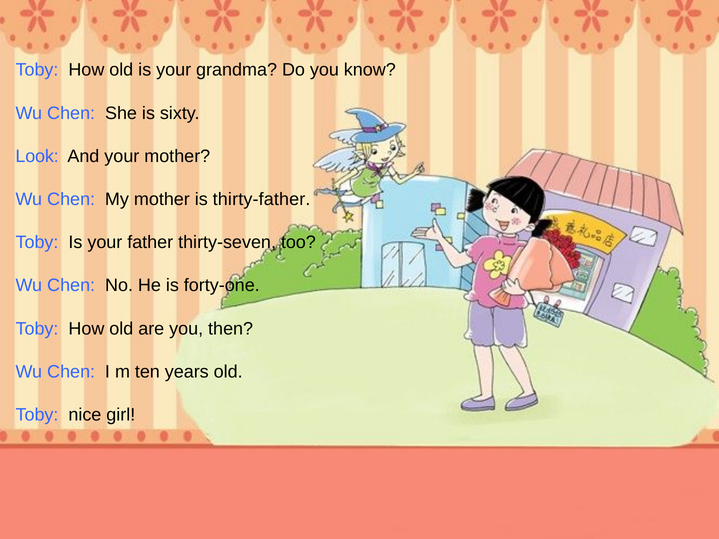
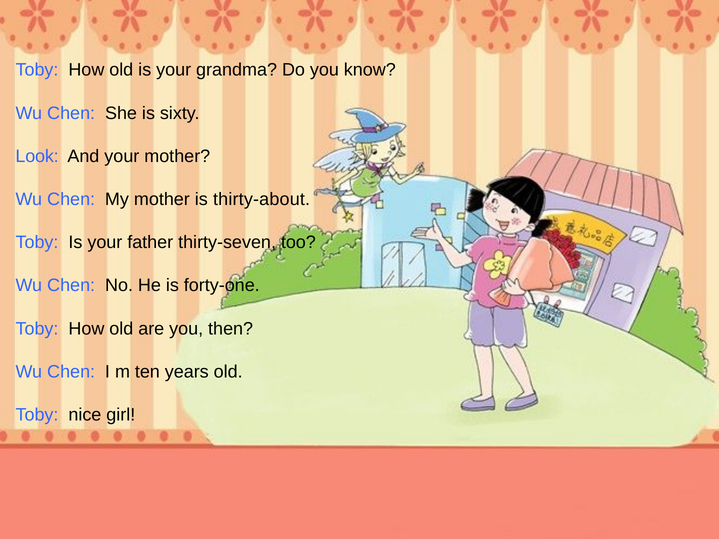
thirty-father: thirty-father -> thirty-about
